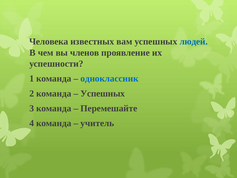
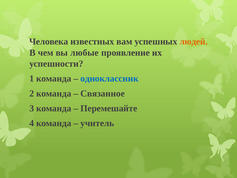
людей colour: blue -> orange
членов: членов -> любые
Успешных at (103, 93): Успешных -> Связанное
